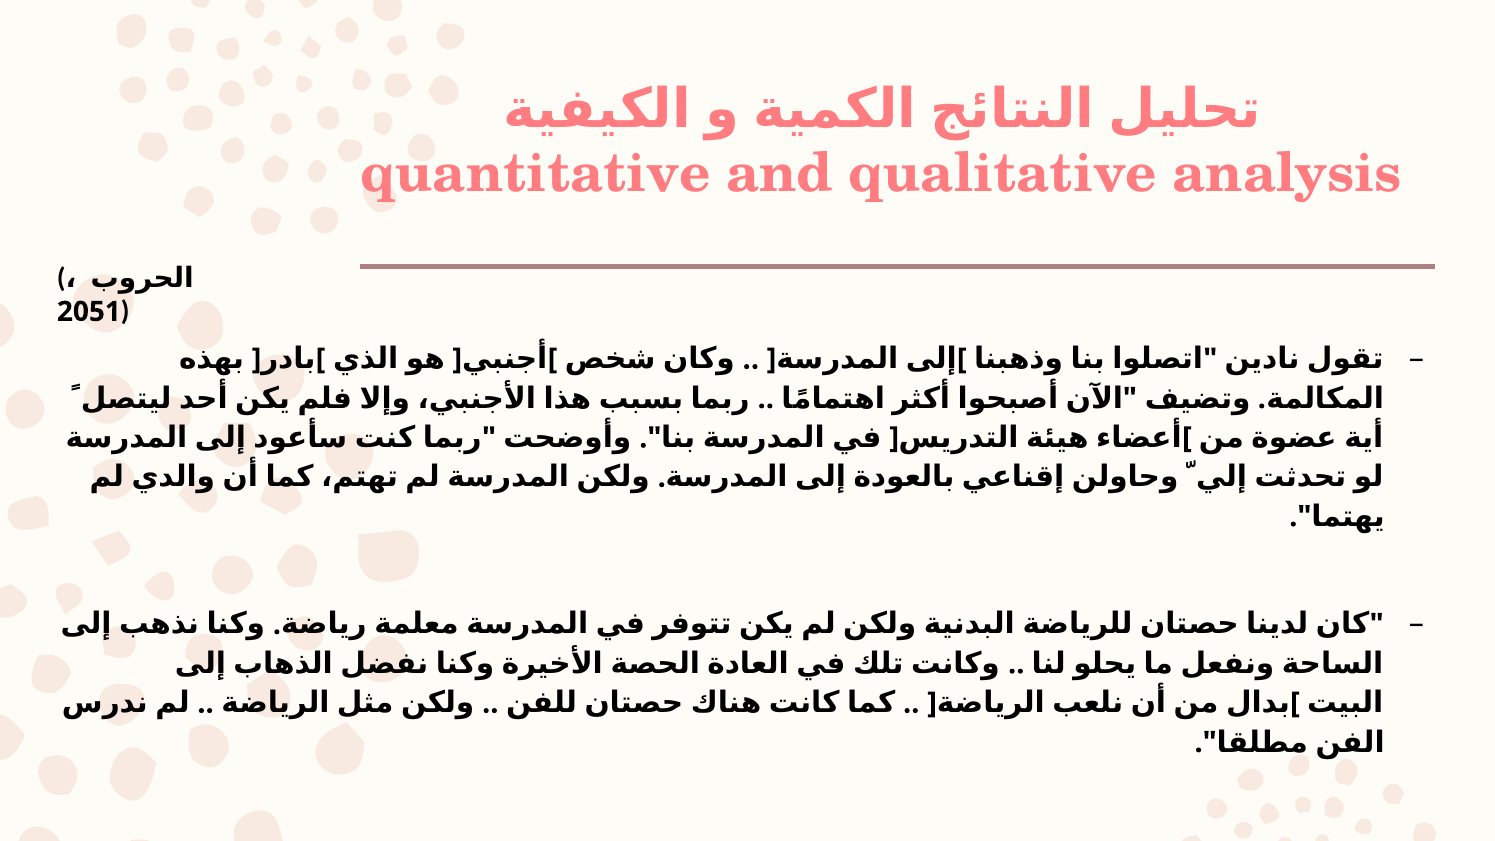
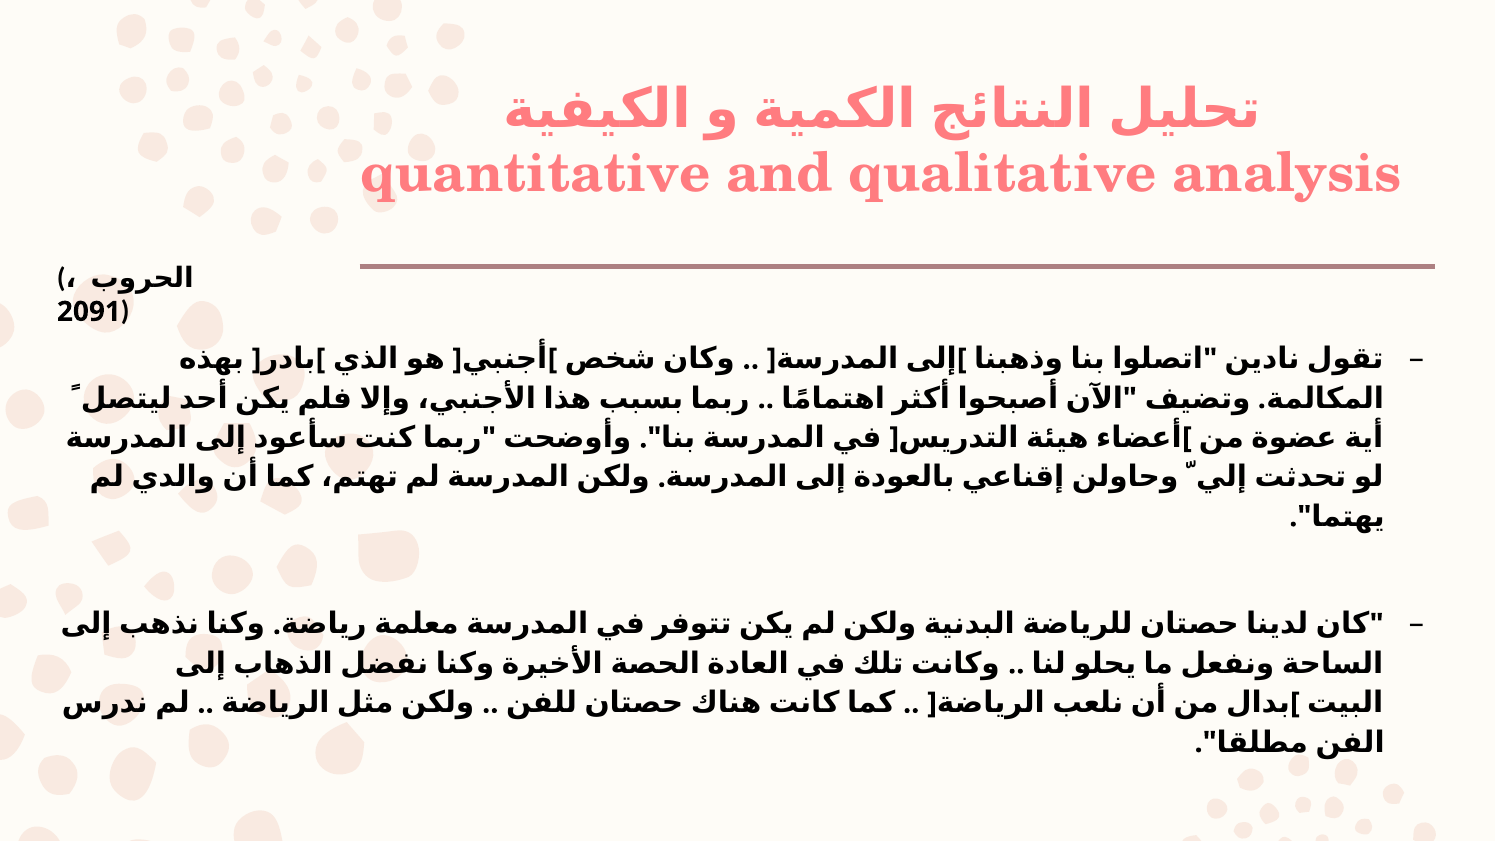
2051: 2051 -> 2091
